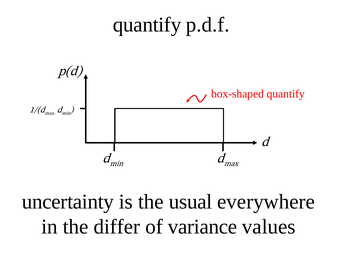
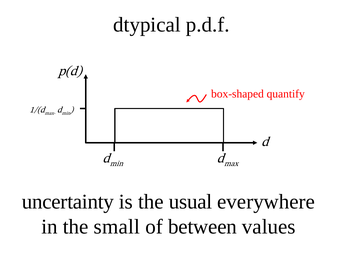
quantify at (147, 25): quantify -> dtypical
differ: differ -> small
variance: variance -> between
